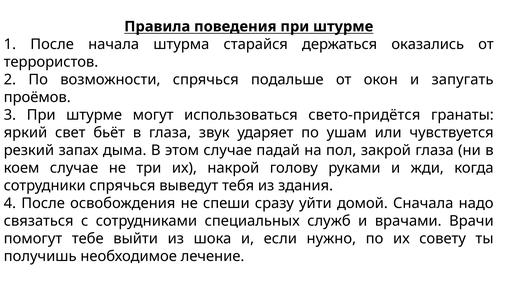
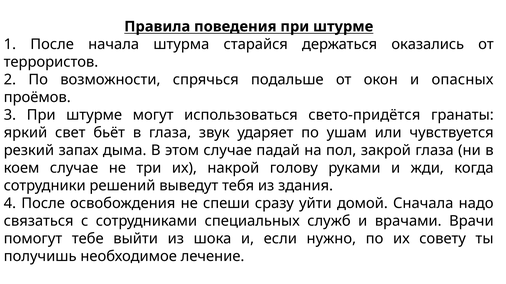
запугать: запугать -> опасных
сотрудники спрячься: спрячься -> решений
